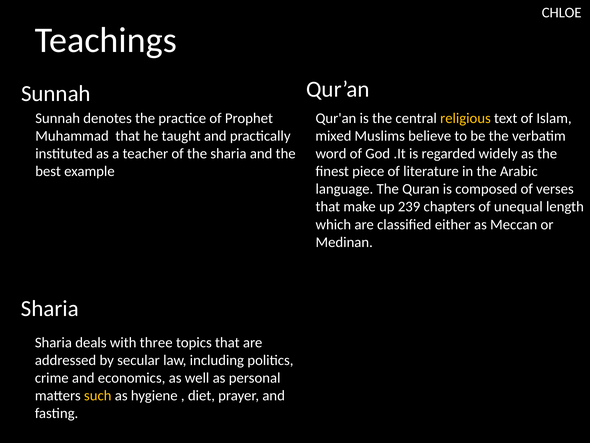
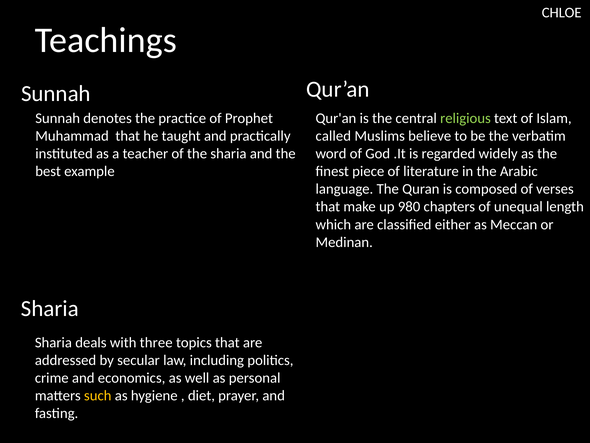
religious colour: yellow -> light green
mixed: mixed -> called
239: 239 -> 980
